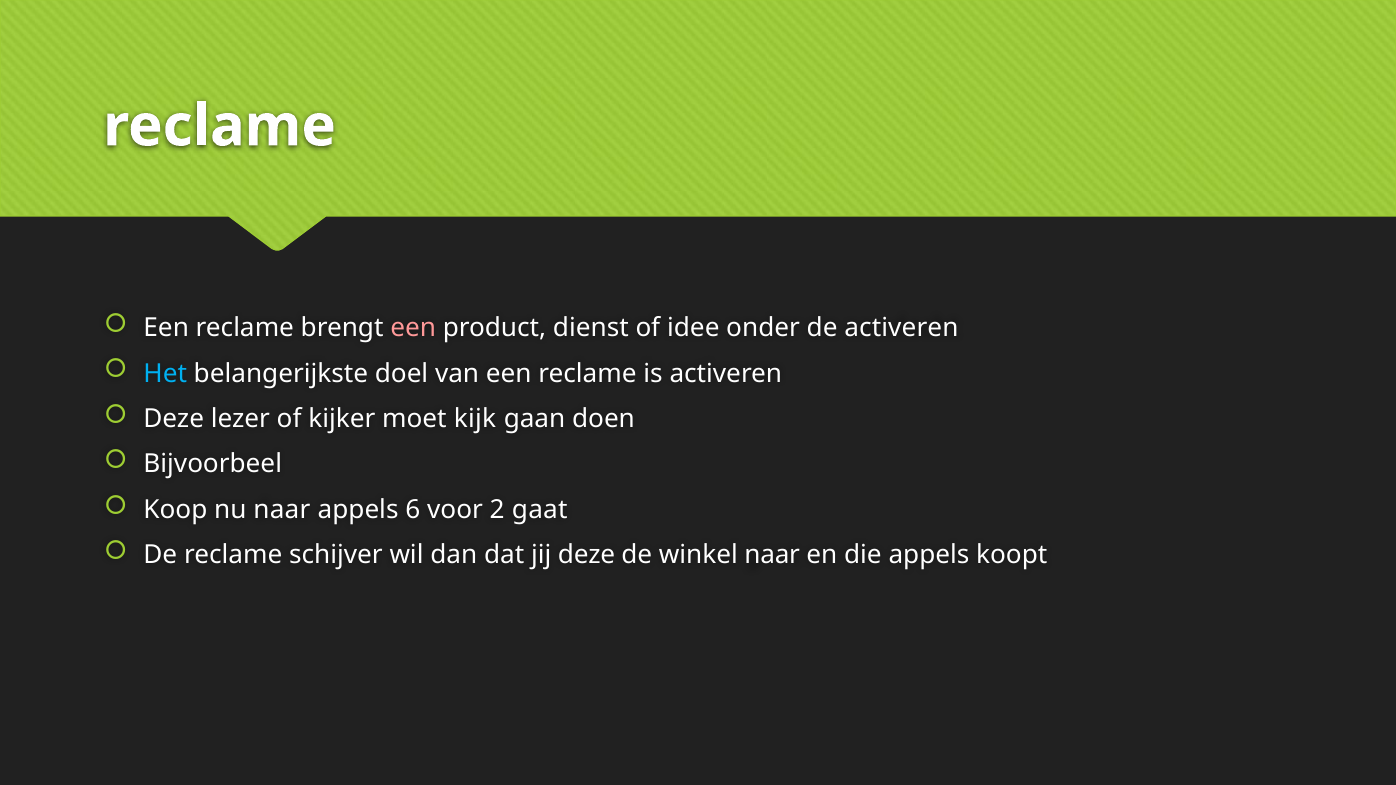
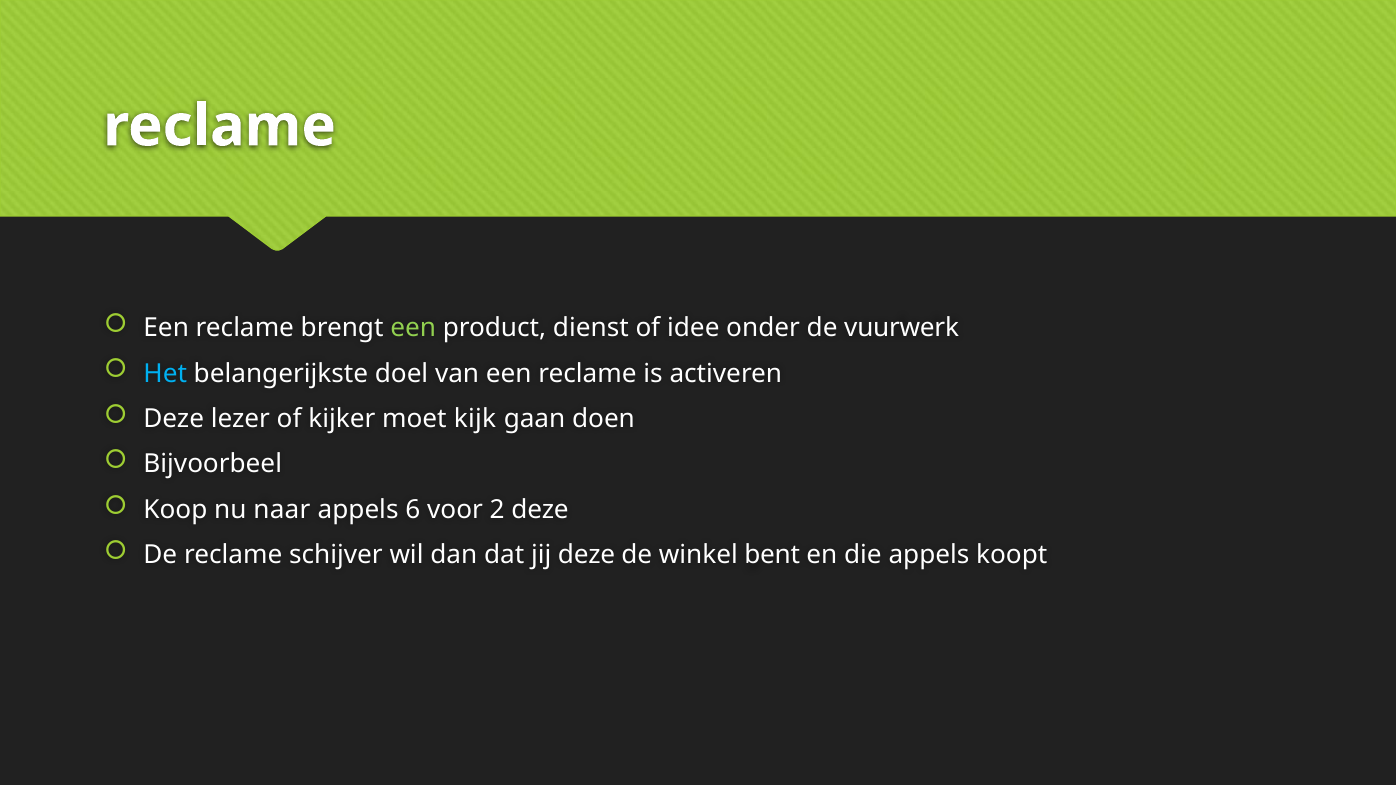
een at (413, 328) colour: pink -> light green
de activeren: activeren -> vuurwerk
2 gaat: gaat -> deze
winkel naar: naar -> bent
